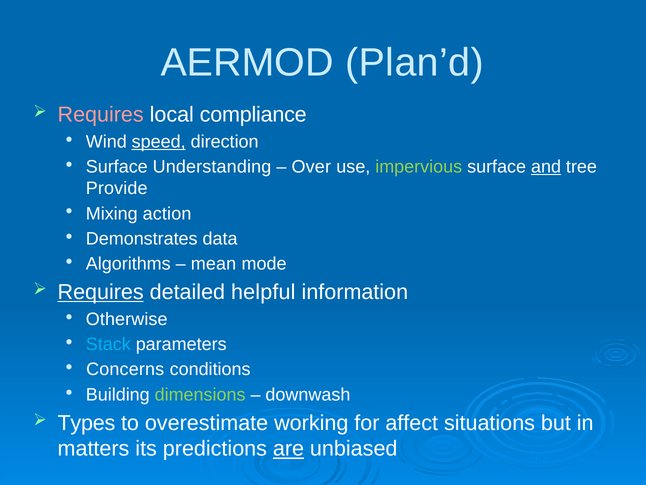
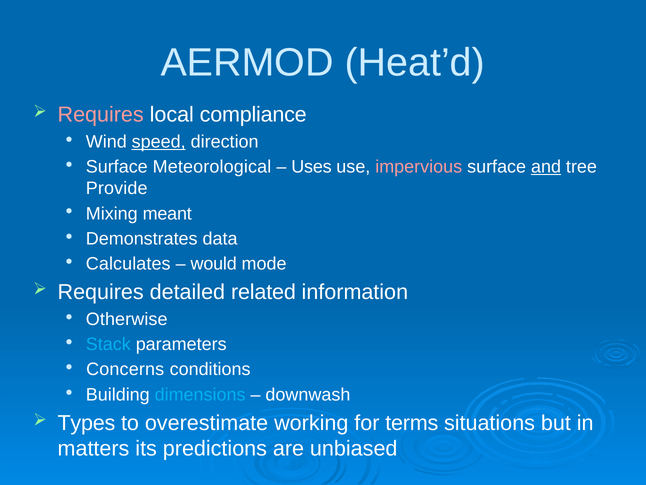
Plan’d: Plan’d -> Heat’d
Understanding: Understanding -> Meteorological
Over: Over -> Uses
impervious colour: light green -> pink
action: action -> meant
Algorithms: Algorithms -> Calculates
mean: mean -> would
Requires at (101, 292) underline: present -> none
helpful: helpful -> related
dimensions colour: light green -> light blue
affect: affect -> terms
are underline: present -> none
